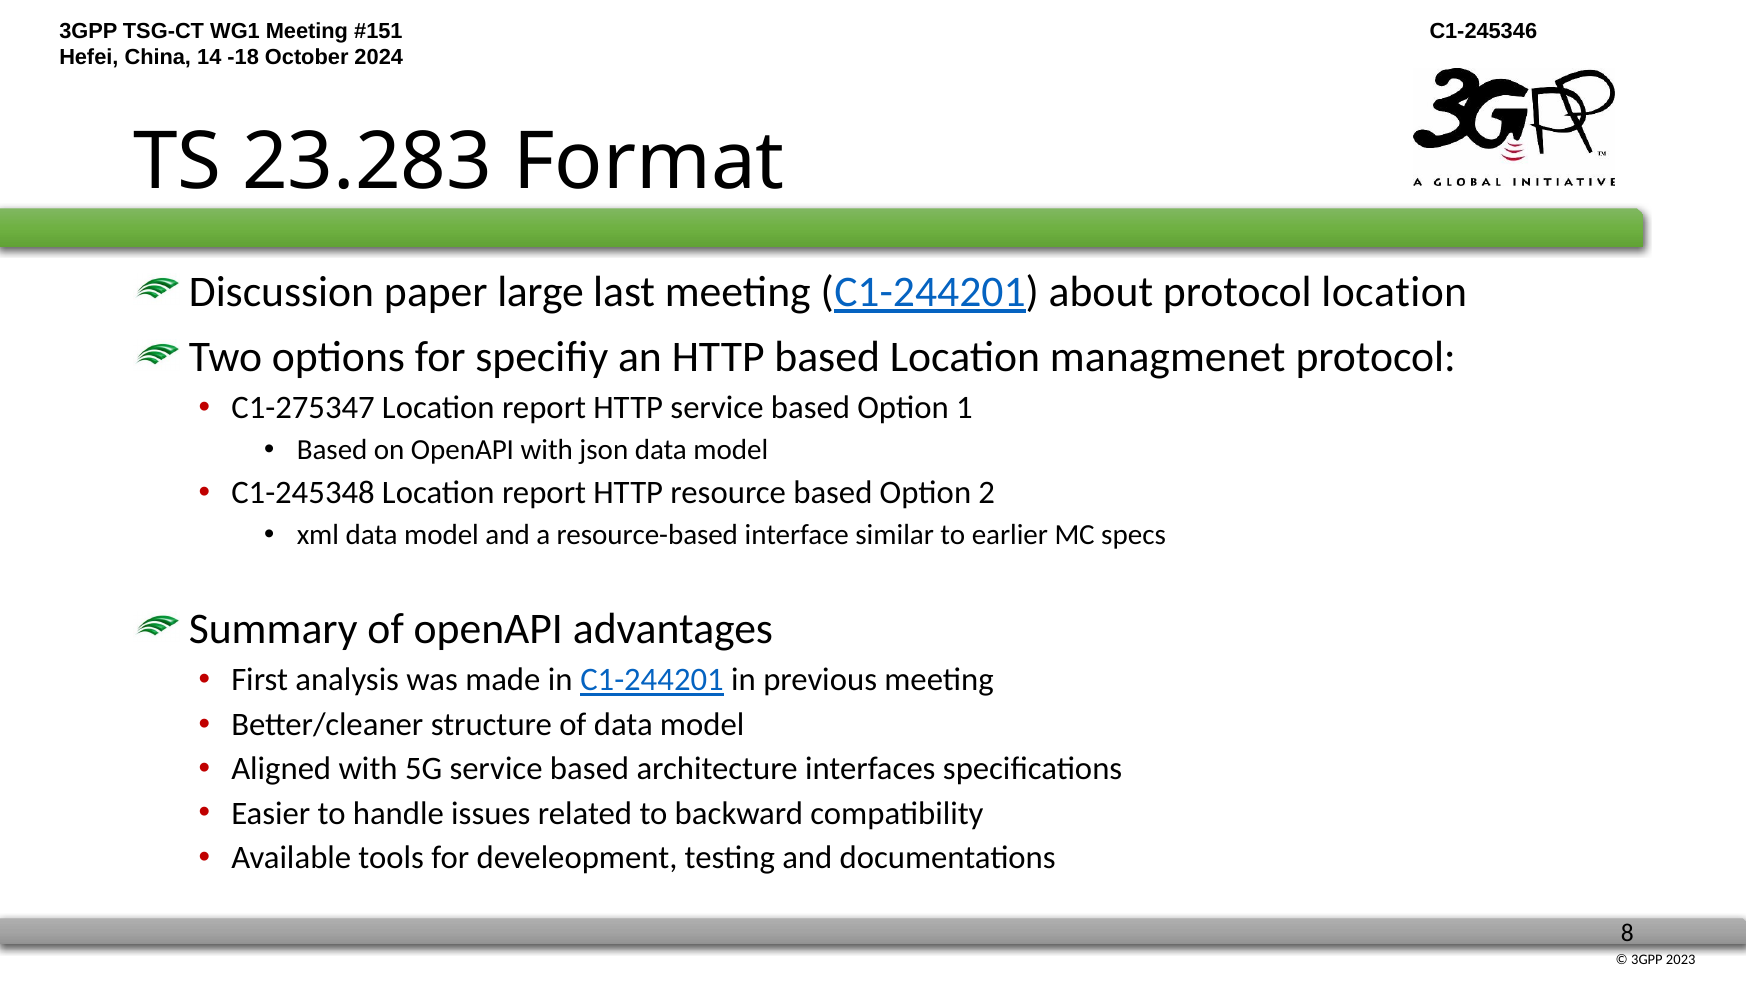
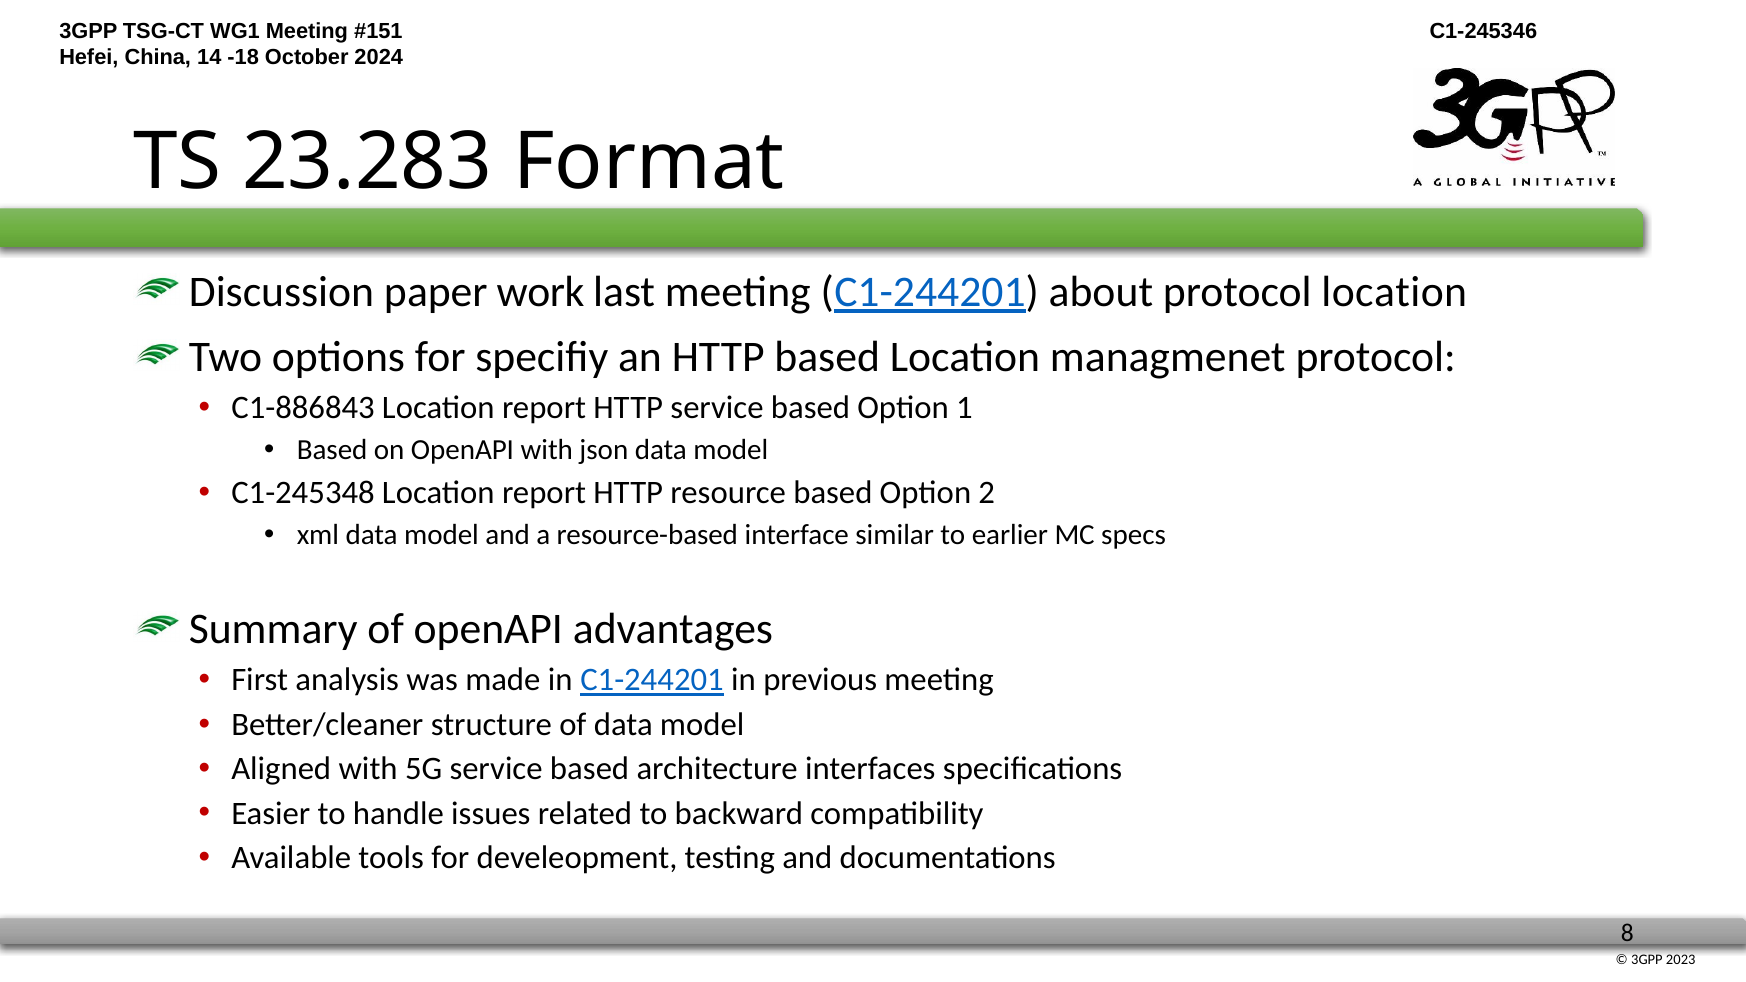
large: large -> work
C1-275347: C1-275347 -> C1-886843
